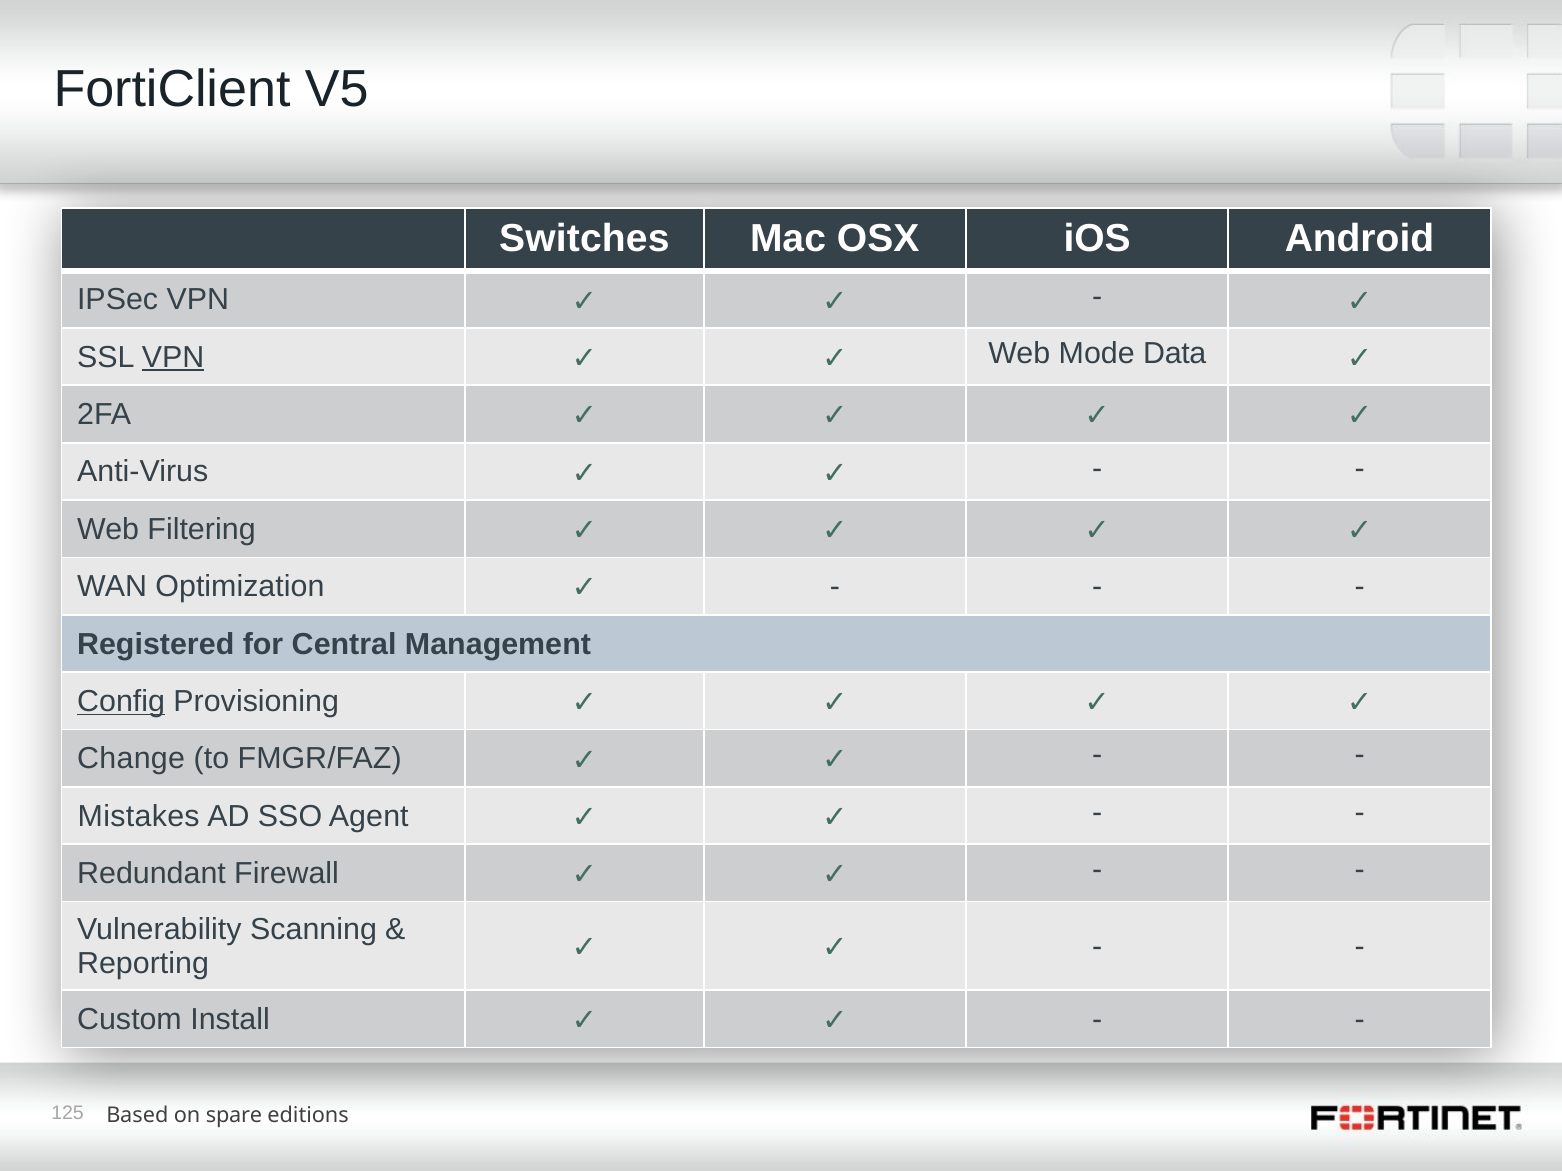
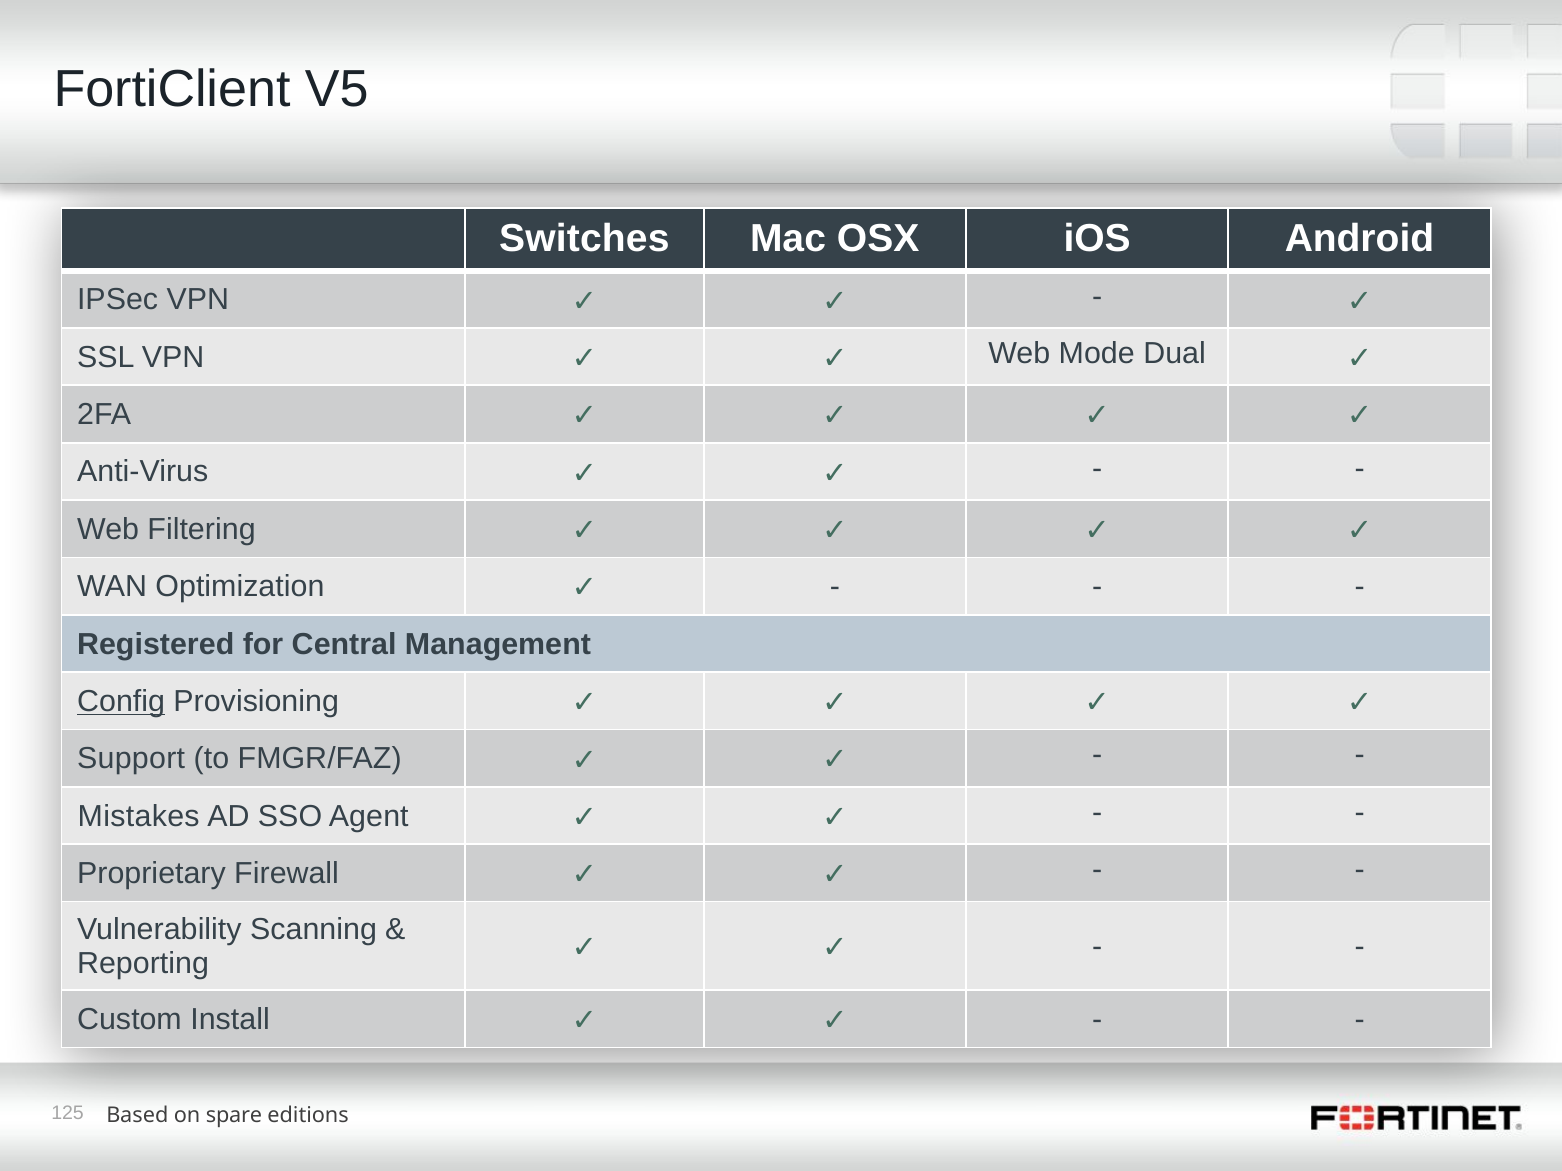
VPN at (173, 357) underline: present -> none
Data: Data -> Dual
Change: Change -> Support
Redundant: Redundant -> Proprietary
